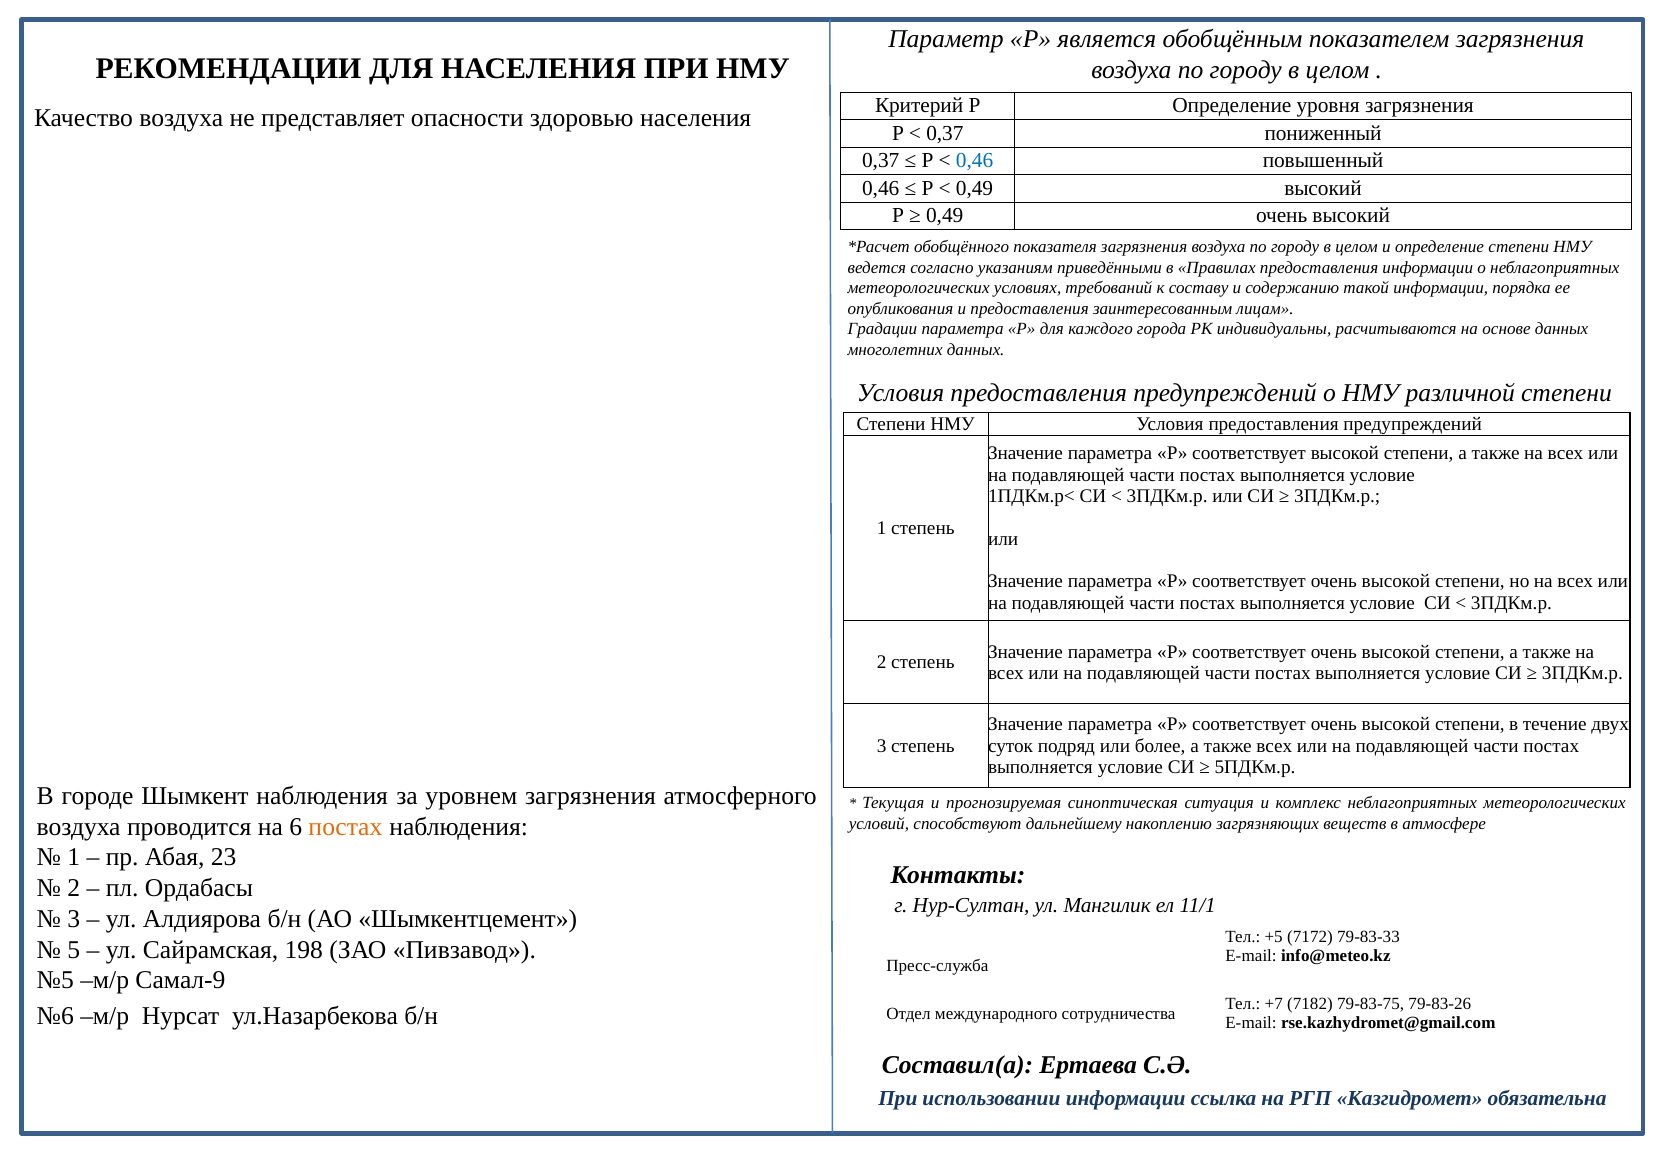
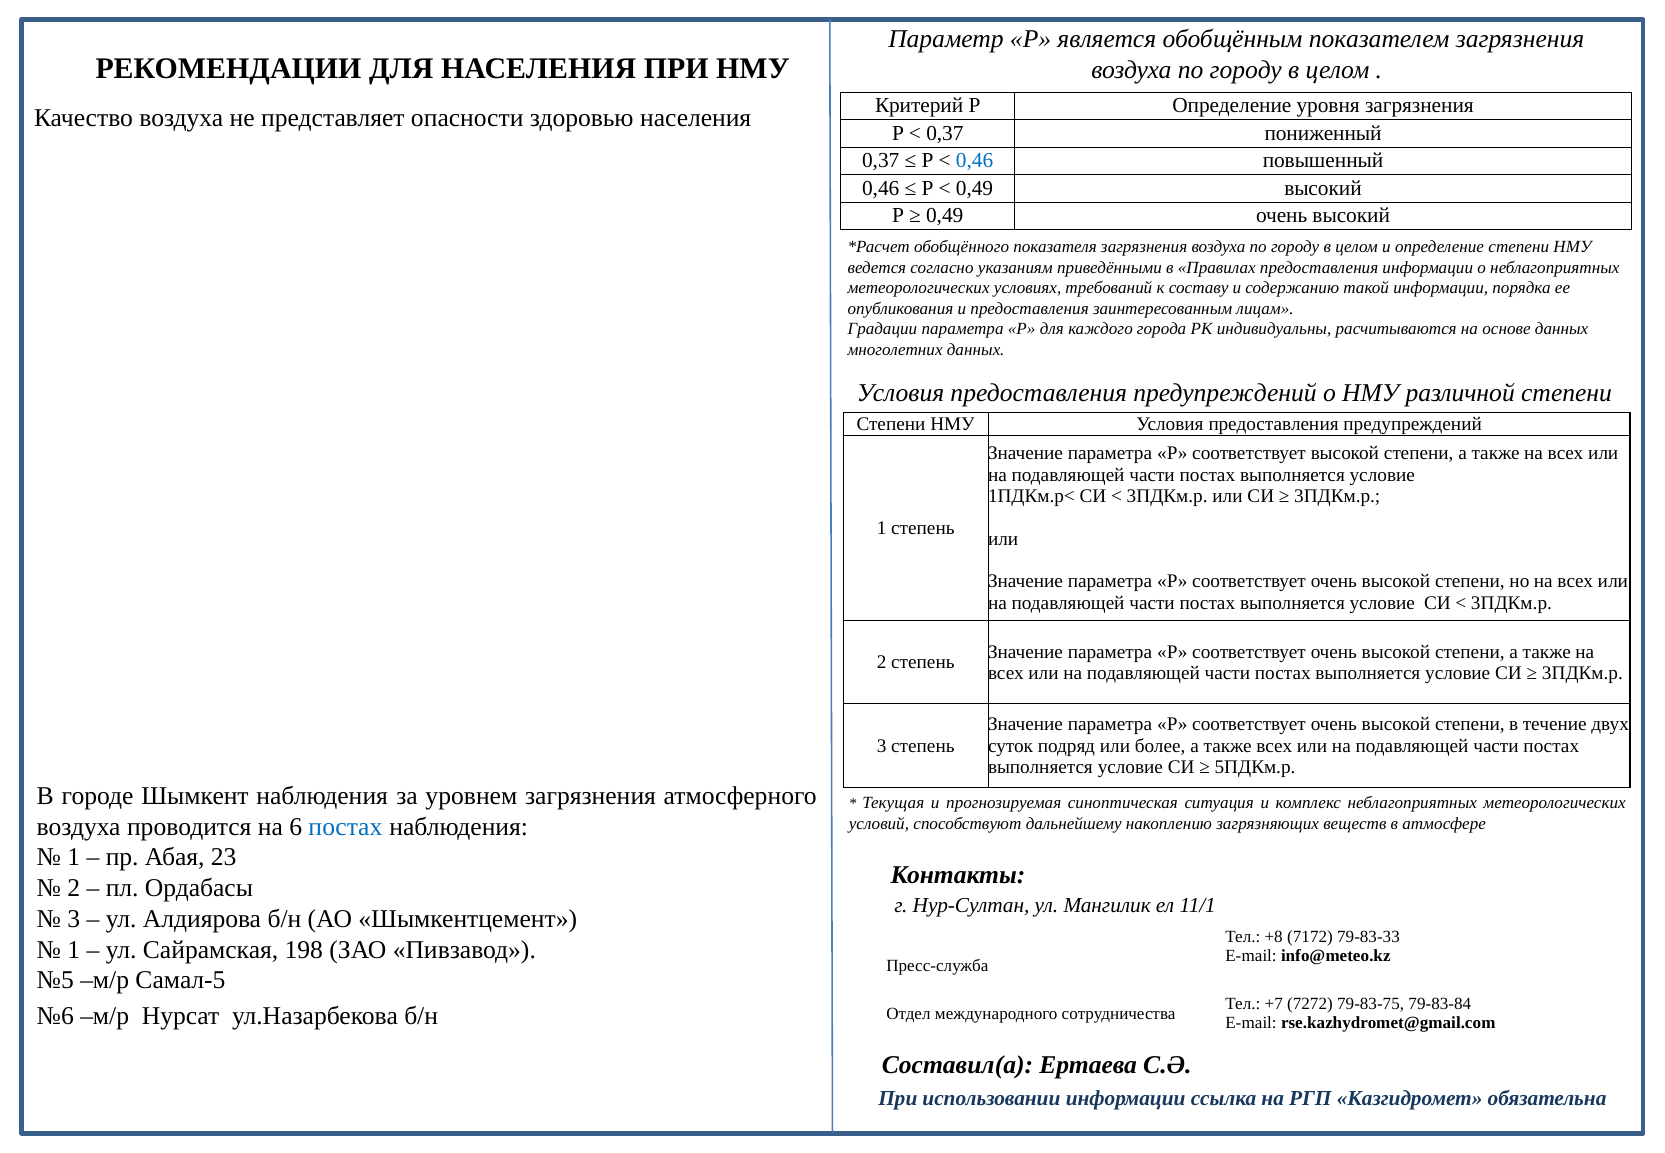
постах at (345, 827) colour: orange -> blue
+5: +5 -> +8
5 at (74, 949): 5 -> 1
Самал-9: Самал-9 -> Самал-5
7182: 7182 -> 7272
79-83-26: 79-83-26 -> 79-83-84
